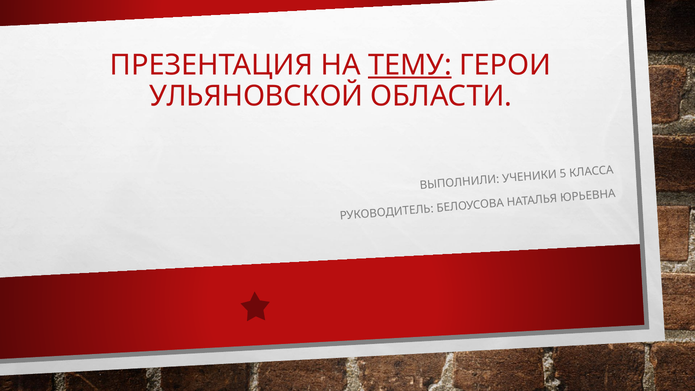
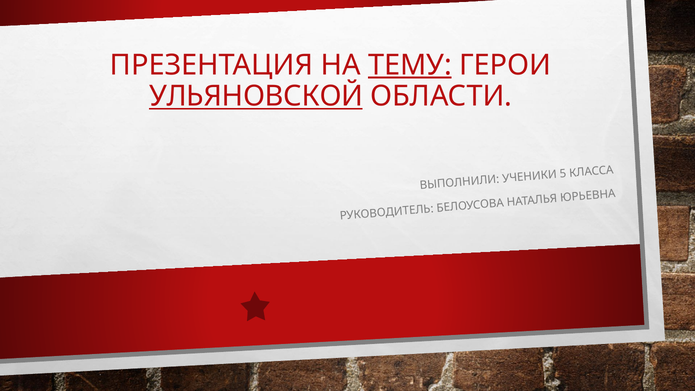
УЛЬЯНОВСКОЙ underline: none -> present
